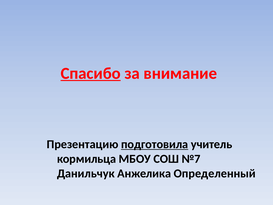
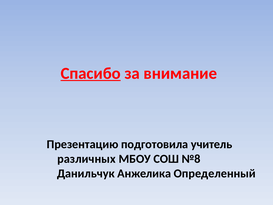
подготовила underline: present -> none
кормильца: кормильца -> различных
№7: №7 -> №8
